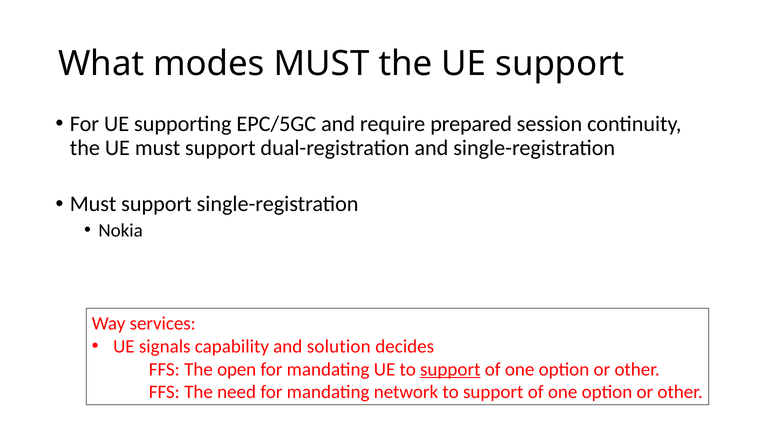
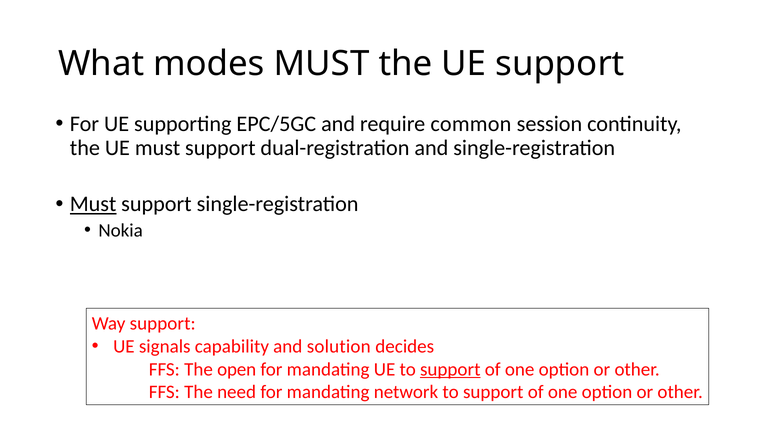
prepared: prepared -> common
Must at (93, 204) underline: none -> present
Way services: services -> support
